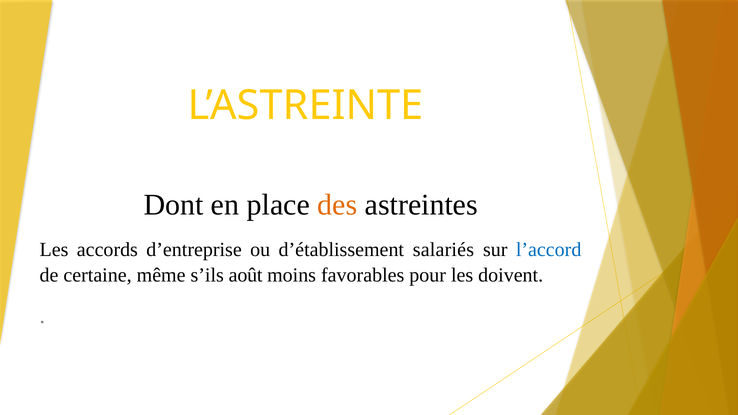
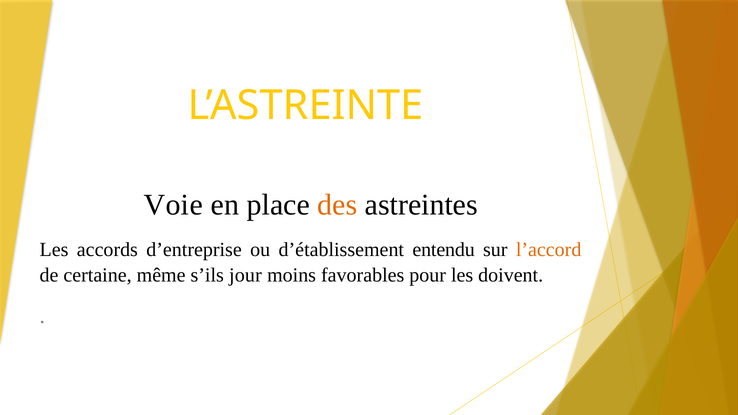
Dont: Dont -> Voie
salariés: salariés -> entendu
l’accord colour: blue -> orange
août: août -> jour
